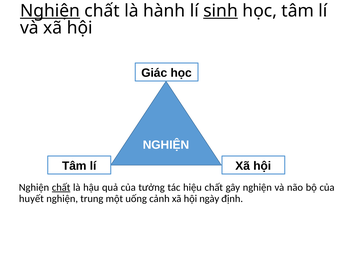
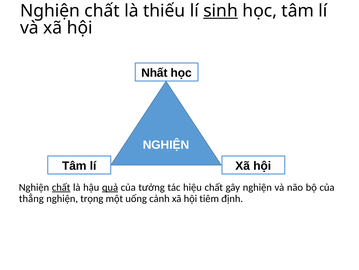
Nghiện at (50, 11) underline: present -> none
hành: hành -> thiếu
Giác: Giác -> Nhất
quả underline: none -> present
huyết: huyết -> thẳng
trung: trung -> trọng
ngày: ngày -> tiêm
